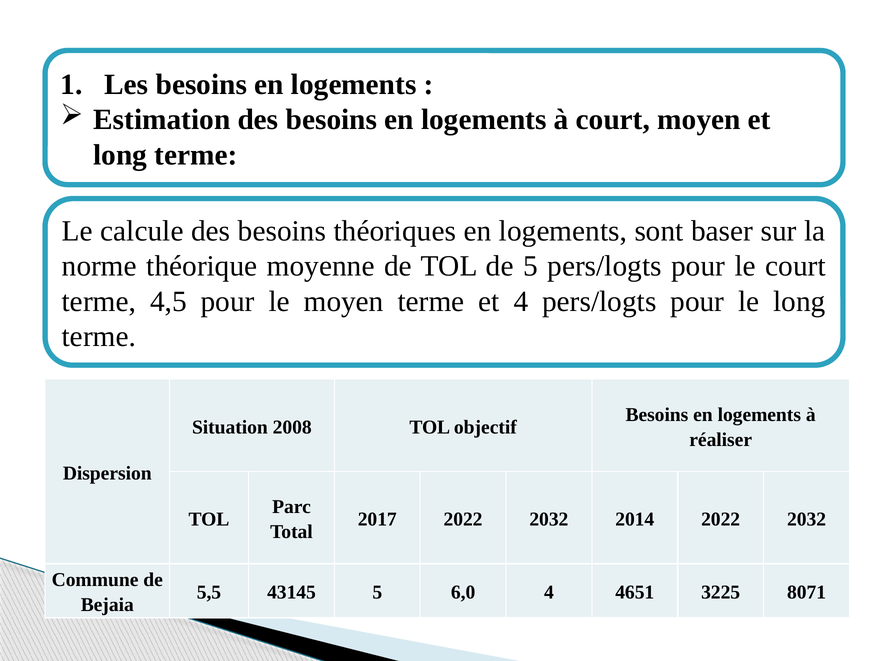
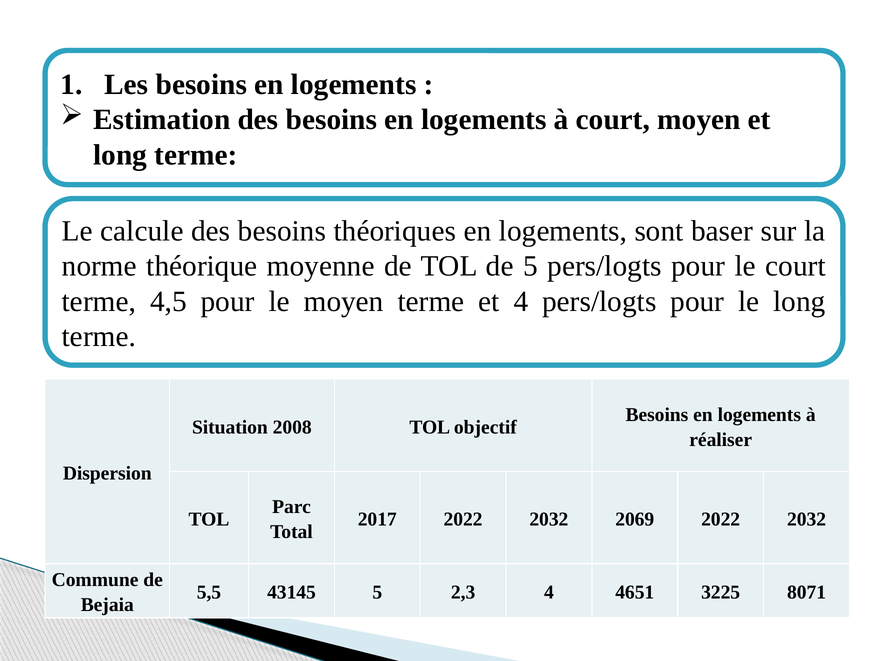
2014: 2014 -> 2069
6,0: 6,0 -> 2,3
